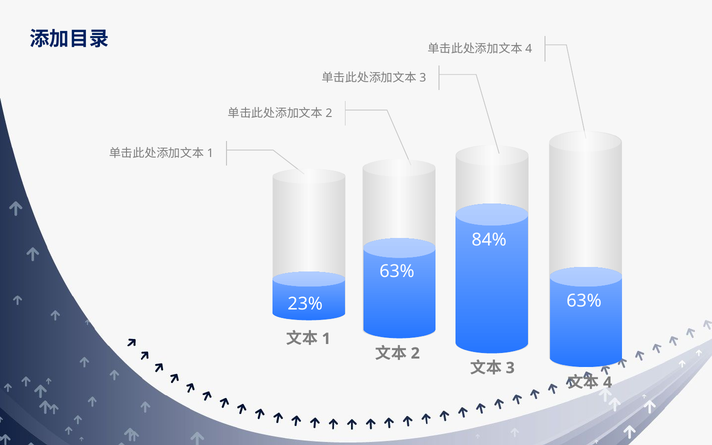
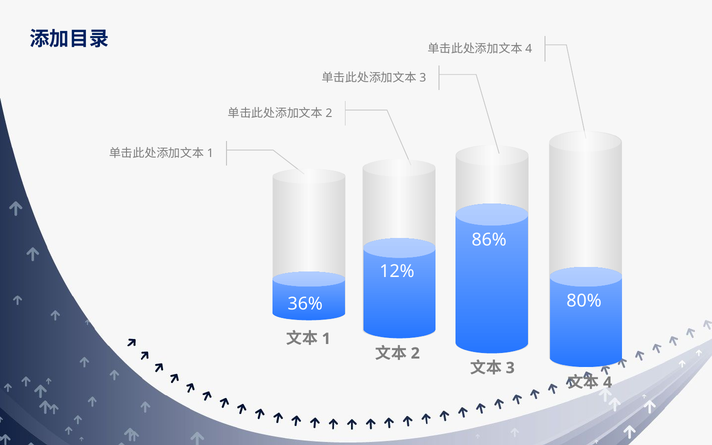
84%: 84% -> 86%
63% at (397, 272): 63% -> 12%
63% at (584, 301): 63% -> 80%
23%: 23% -> 36%
